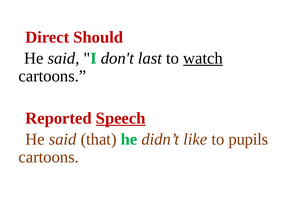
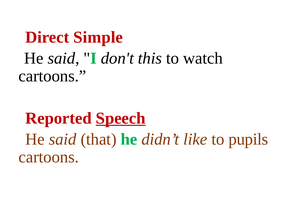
Should: Should -> Simple
last: last -> this
watch underline: present -> none
